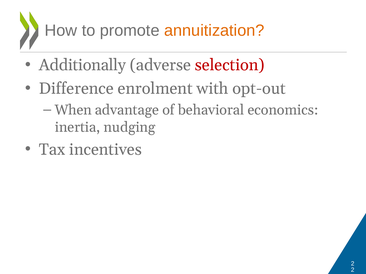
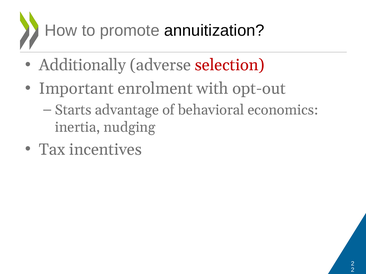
annuitization colour: orange -> black
Difference: Difference -> Important
When: When -> Starts
